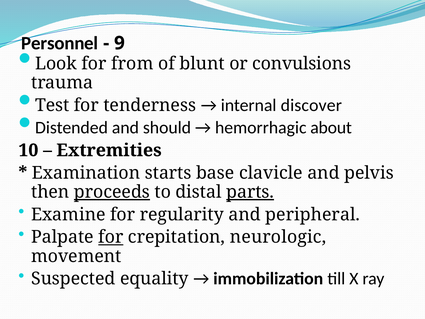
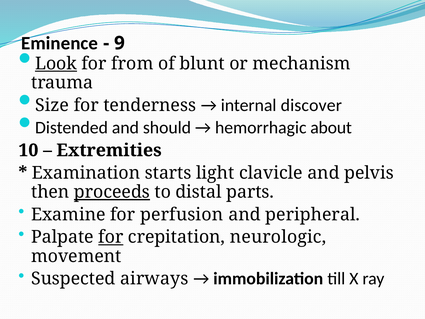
Personnel: Personnel -> Eminence
Look underline: none -> present
convulsions: convulsions -> mechanism
Test: Test -> Size
base: base -> light
parts underline: present -> none
regularity: regularity -> perfusion
equality: equality -> airways
